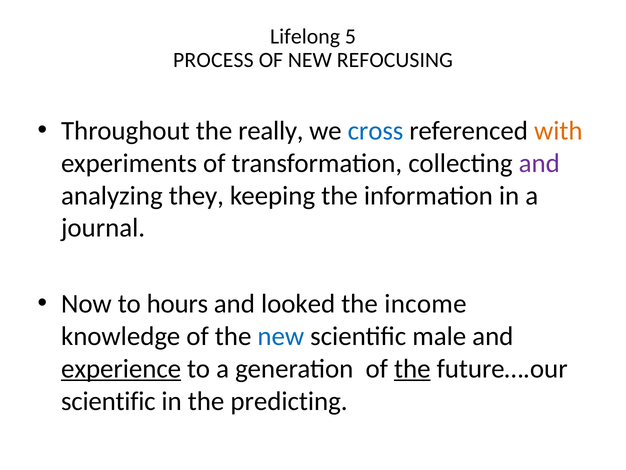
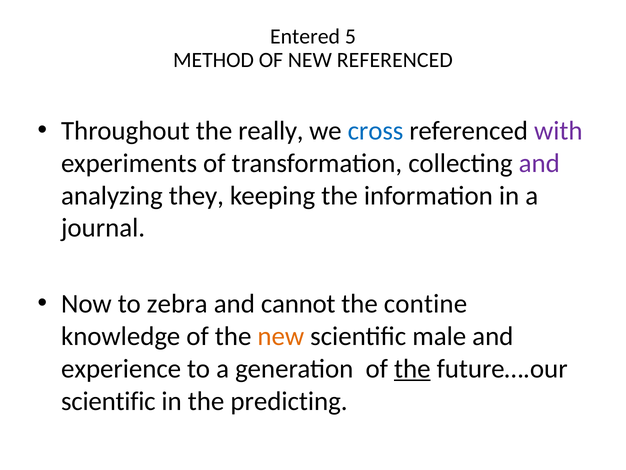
Lifelong: Lifelong -> Entered
PROCESS: PROCESS -> METHOD
NEW REFOCUSING: REFOCUSING -> REFERENCED
with colour: orange -> purple
hours: hours -> zebra
looked: looked -> cannot
income: income -> contine
new at (281, 336) colour: blue -> orange
experience underline: present -> none
